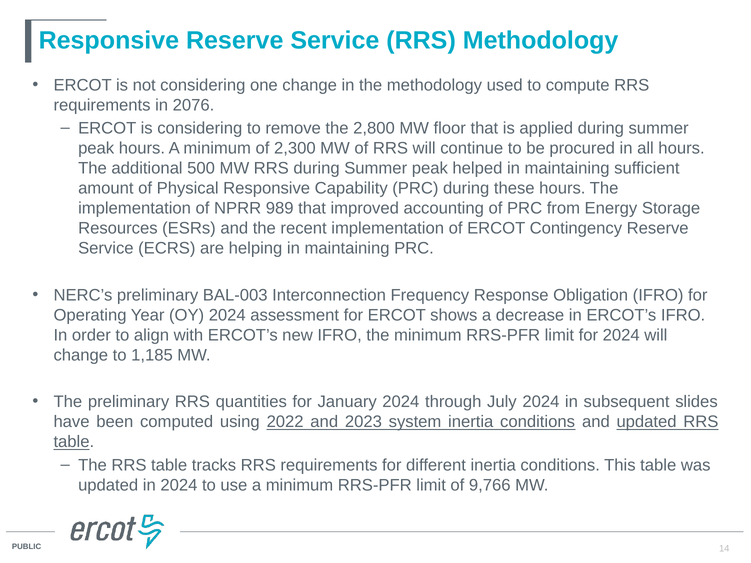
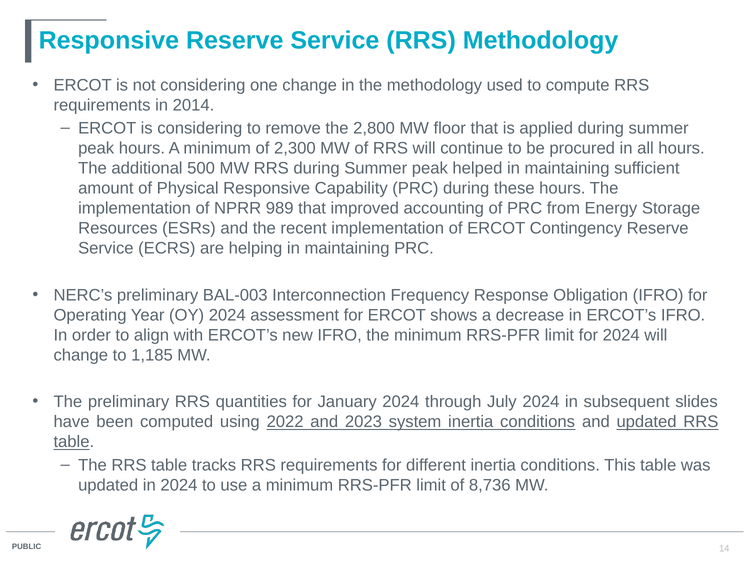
2076: 2076 -> 2014
9,766: 9,766 -> 8,736
